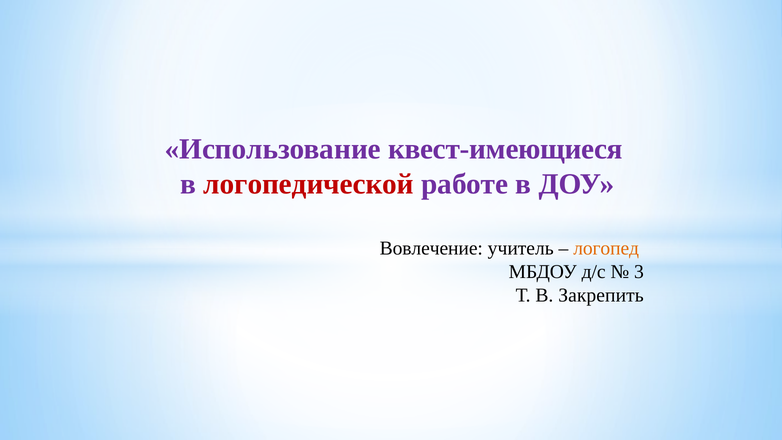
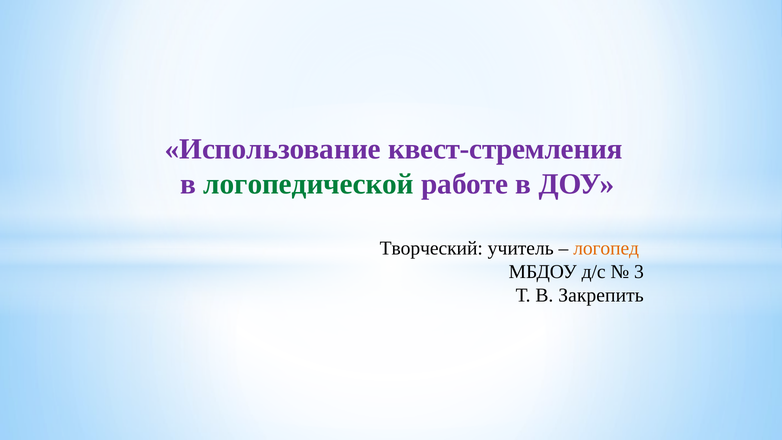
квест-имеющиеся: квест-имеющиеся -> квест-стремления
логопедической colour: red -> green
Вовлечение: Вовлечение -> Творческий
